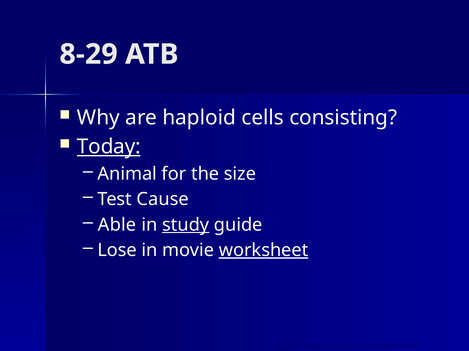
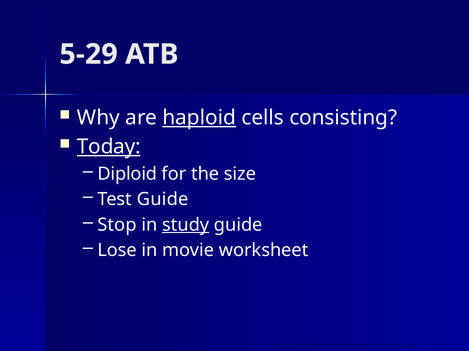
8-29: 8-29 -> 5-29
haploid underline: none -> present
Animal: Animal -> Diploid
Test Cause: Cause -> Guide
Able: Able -> Stop
worksheet underline: present -> none
